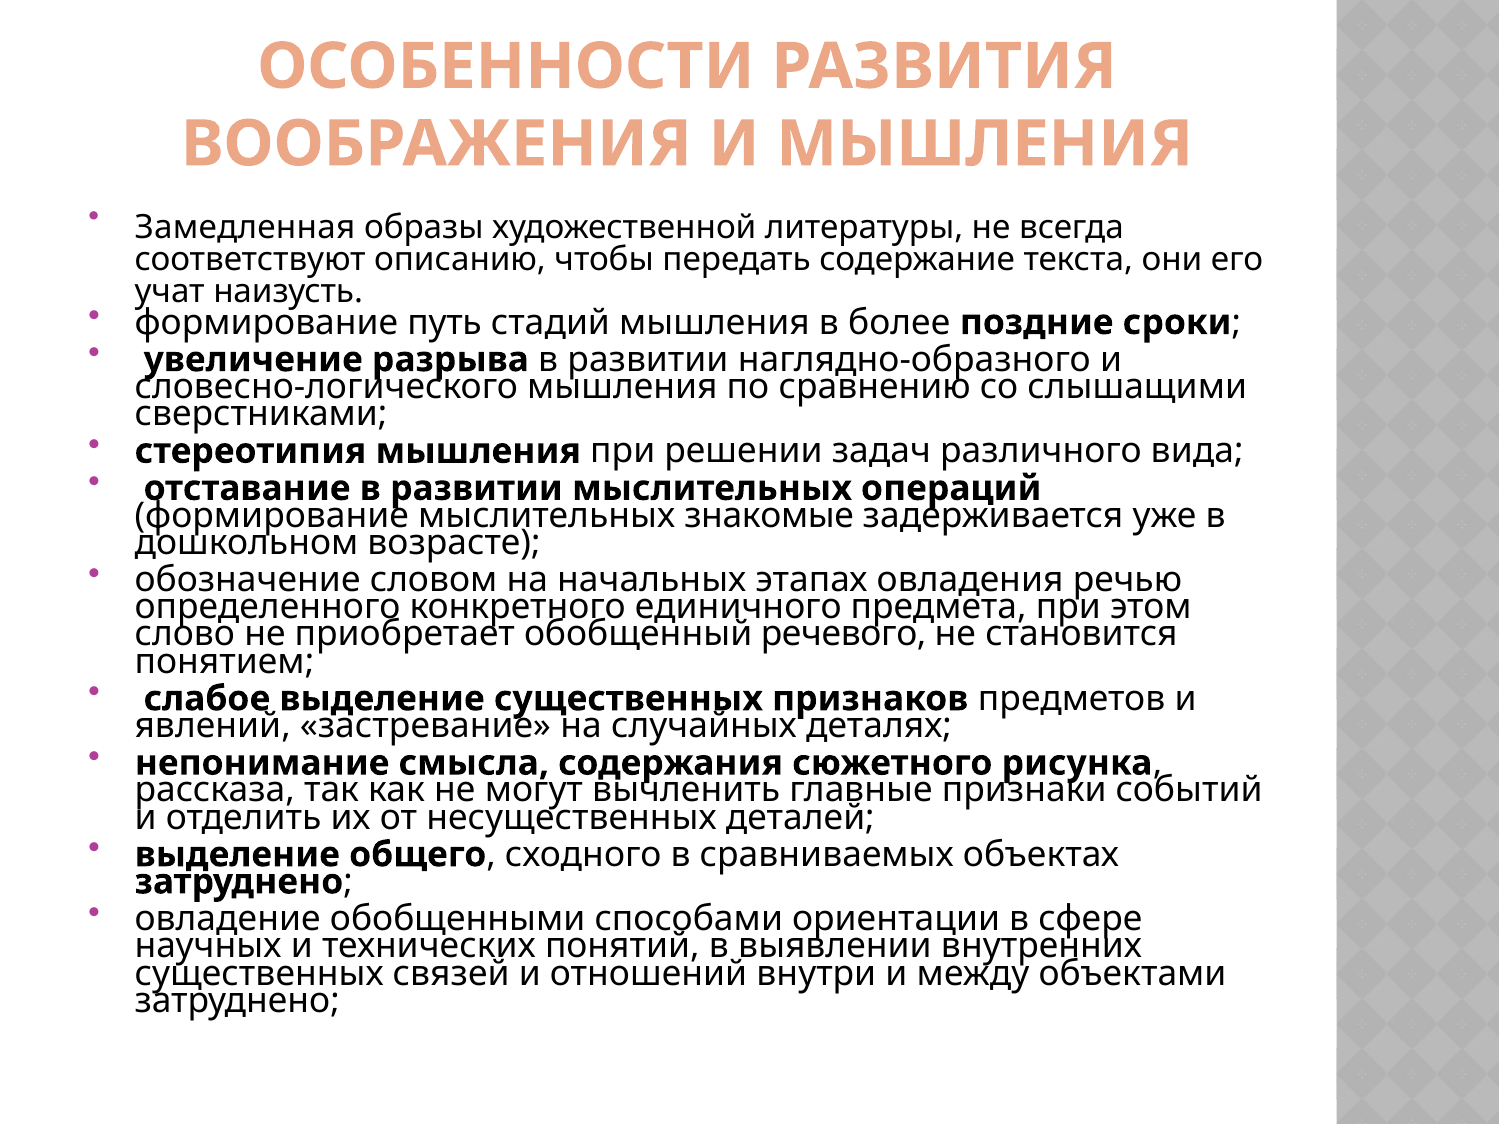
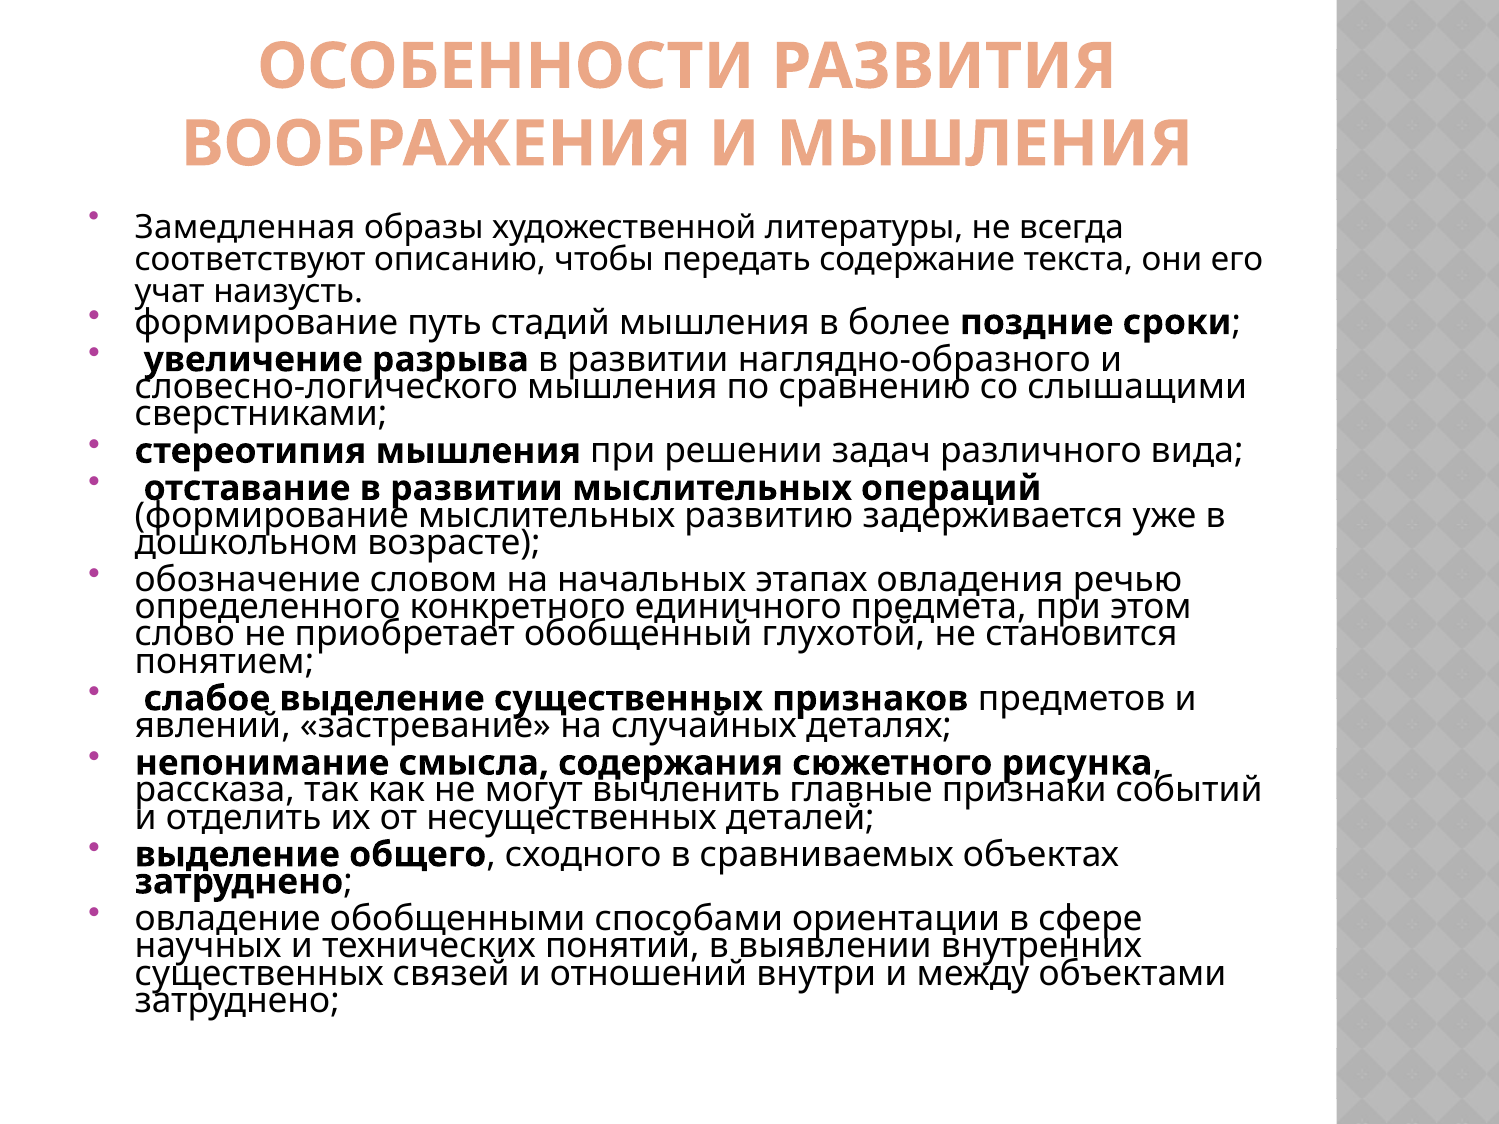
знакомые: знакомые -> развитию
речевого: речевого -> глухотой
